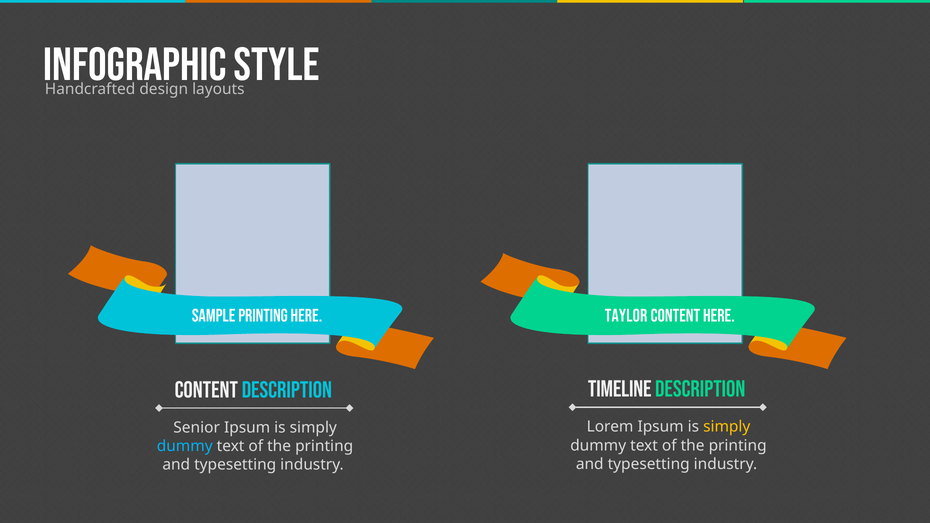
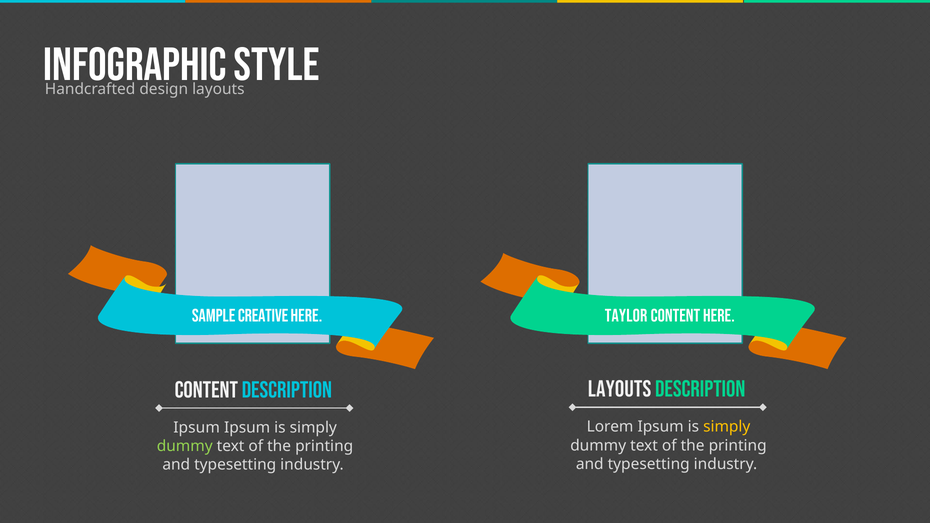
SAMPLE PRINTING: PRINTING -> CREATIVE
TIMELINE at (620, 389): TIMELINE -> LAYOUTS
Senior at (197, 428): Senior -> Ipsum
dummy at (185, 446) colour: light blue -> light green
